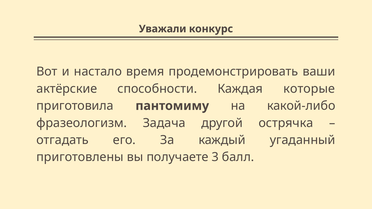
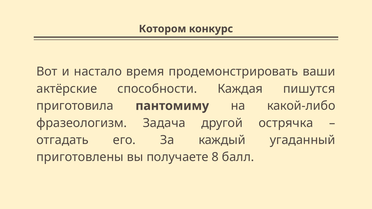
Уважали: Уважали -> Котором
которые: которые -> пишутся
3: 3 -> 8
